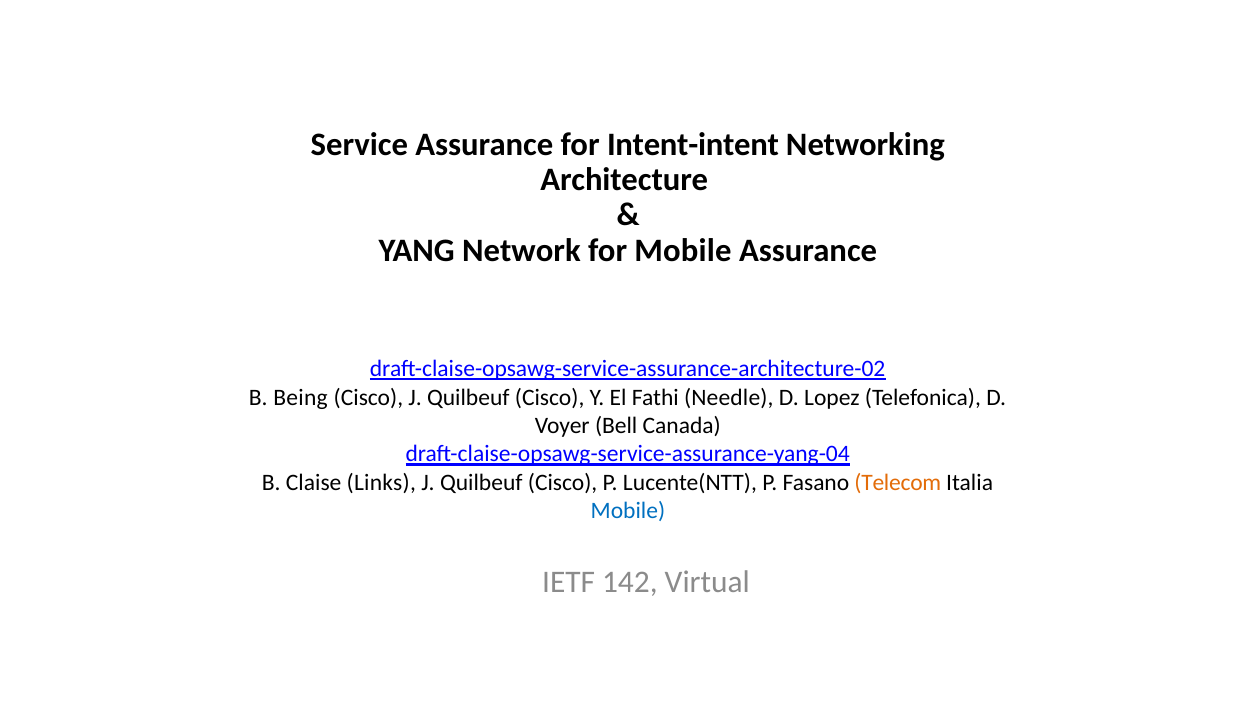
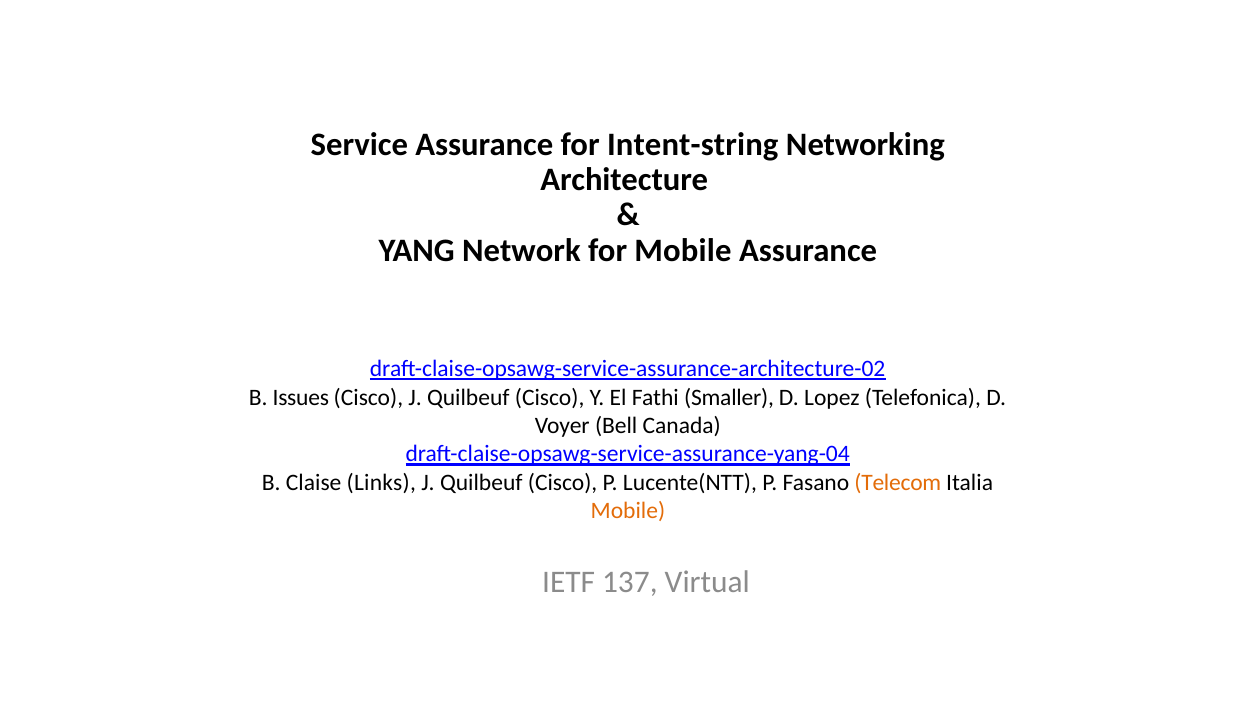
Intent-intent: Intent-intent -> Intent-string
Being: Being -> Issues
Needle: Needle -> Smaller
Mobile at (628, 511) colour: blue -> orange
142: 142 -> 137
